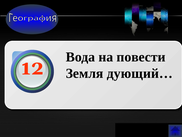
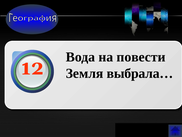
дующий…: дующий… -> выбрала…
